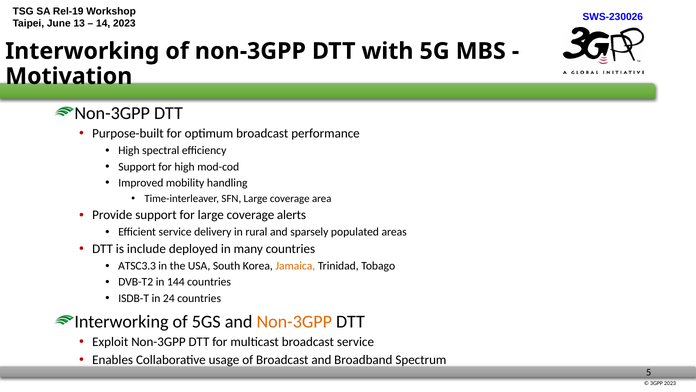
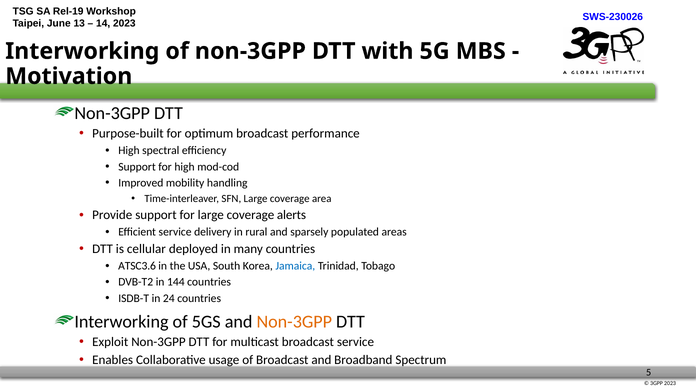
include: include -> cellular
ATSC3.3: ATSC3.3 -> ATSC3.6
Jamaica colour: orange -> blue
